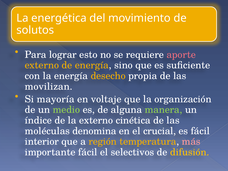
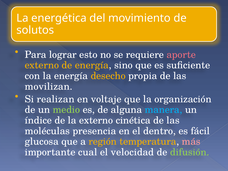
mayoría: mayoría -> realizan
manera colour: light green -> light blue
denomina: denomina -> presencia
crucial: crucial -> dentro
interior: interior -> glucosa
importante fácil: fácil -> cual
selectivos: selectivos -> velocidad
difusión colour: yellow -> light green
